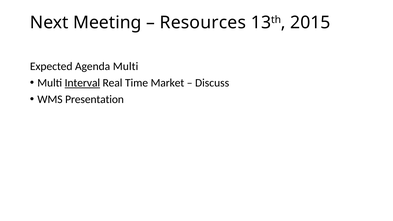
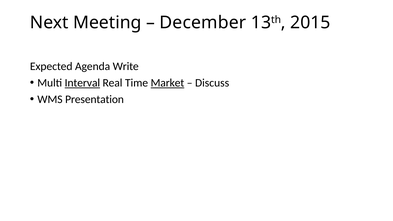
Resources: Resources -> December
Agenda Multi: Multi -> Write
Market underline: none -> present
